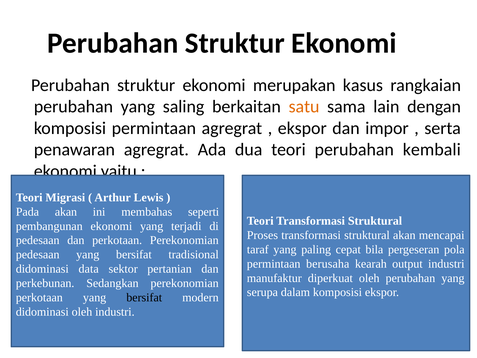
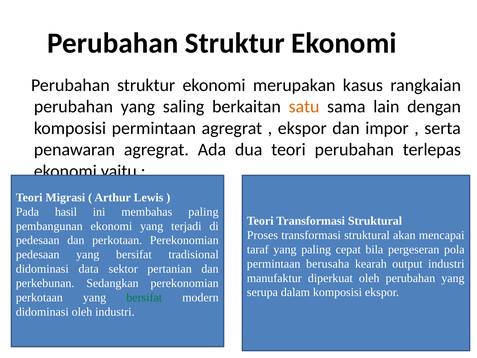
kembali: kembali -> terlepas
Pada akan: akan -> hasil
membahas seperti: seperti -> paling
bersifat at (144, 297) colour: black -> green
